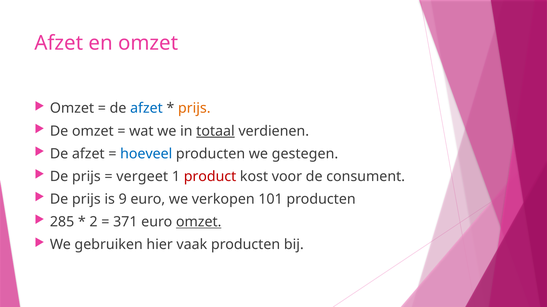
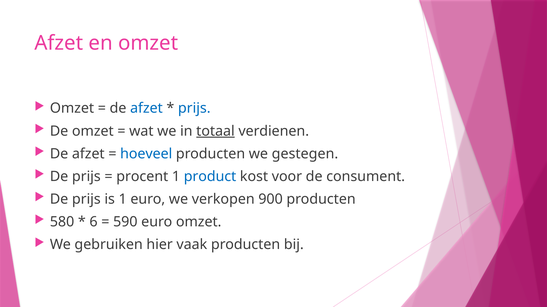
prijs at (194, 109) colour: orange -> blue
vergeet: vergeet -> procent
product colour: red -> blue
is 9: 9 -> 1
101: 101 -> 900
285: 285 -> 580
2: 2 -> 6
371: 371 -> 590
omzet at (199, 222) underline: present -> none
